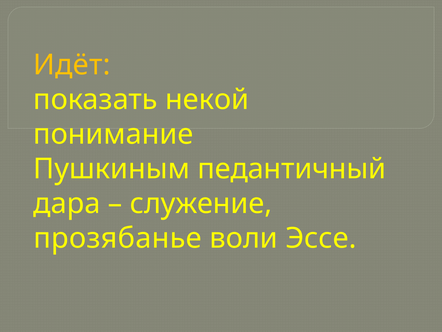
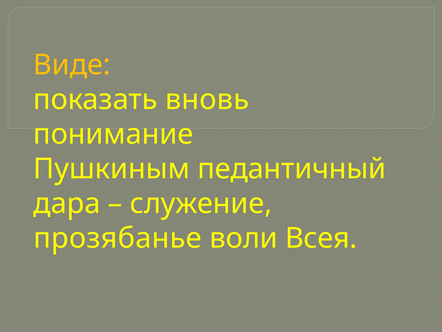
Идёт: Идёт -> Виде
некой: некой -> вновь
Эссе: Эссе -> Всея
